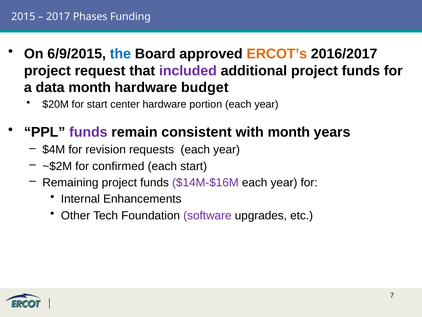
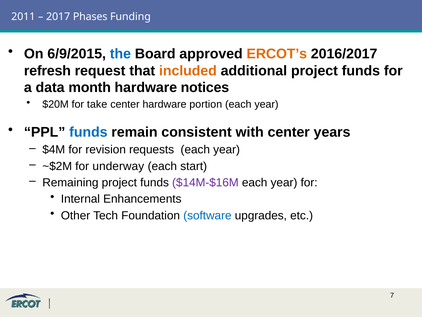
2015: 2015 -> 2011
project at (47, 71): project -> refresh
included colour: purple -> orange
budget: budget -> notices
for start: start -> take
funds at (88, 132) colour: purple -> blue
with month: month -> center
confirmed: confirmed -> underway
software colour: purple -> blue
